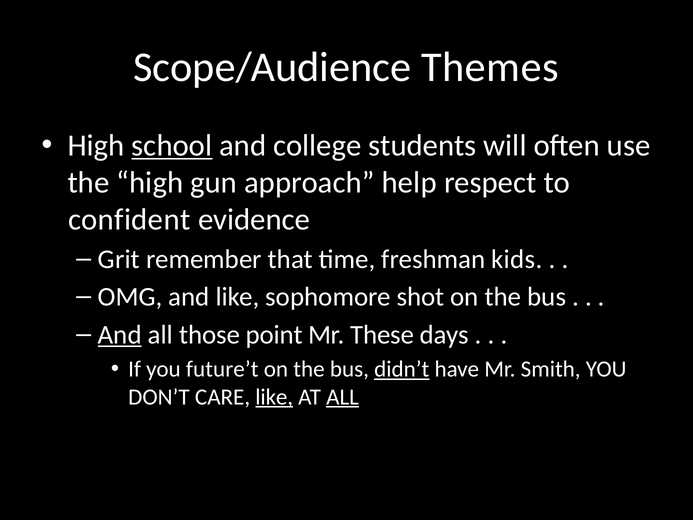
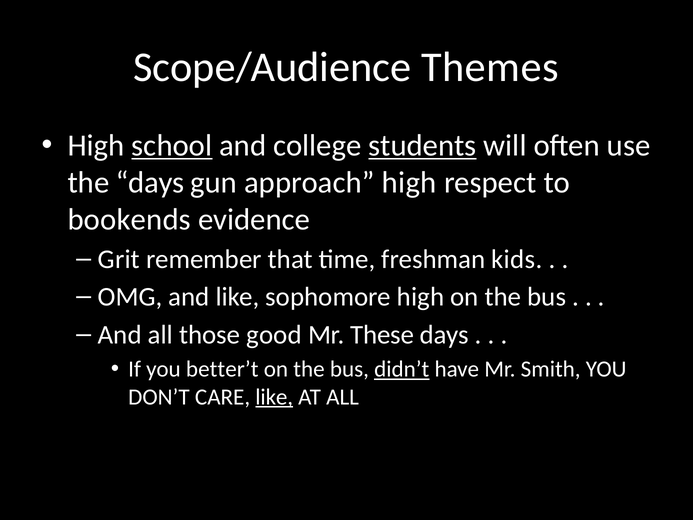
students underline: none -> present
the high: high -> days
approach help: help -> high
confident: confident -> bookends
sophomore shot: shot -> high
And at (120, 335) underline: present -> none
point: point -> good
future’t: future’t -> better’t
ALL at (343, 397) underline: present -> none
